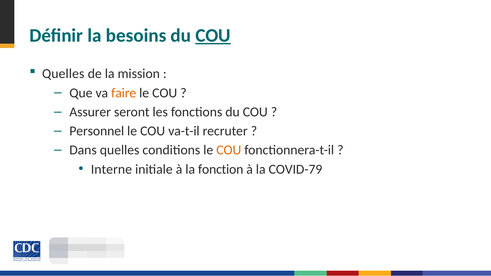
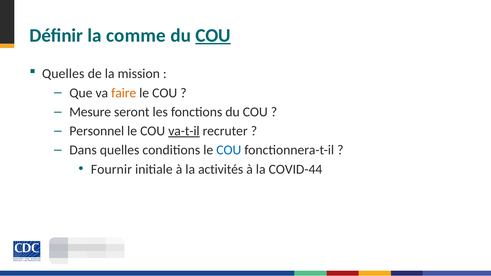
besoins: besoins -> comme
Assurer: Assurer -> Mesure
va-t-il underline: none -> present
COU at (229, 150) colour: orange -> blue
Interne: Interne -> Fournir
fonction: fonction -> activités
COVID-79: COVID-79 -> COVID-44
